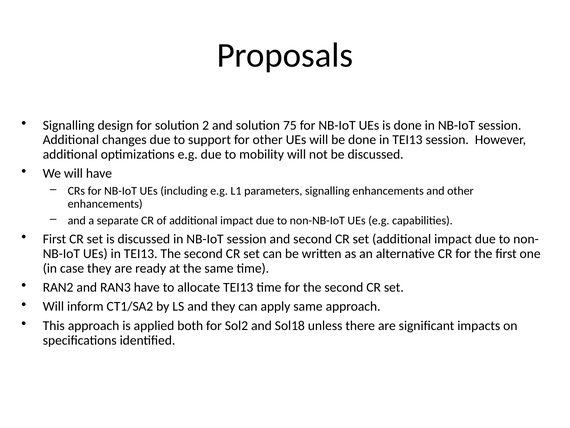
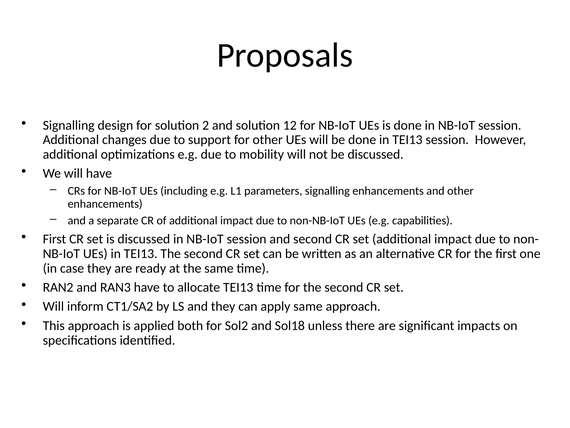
75: 75 -> 12
